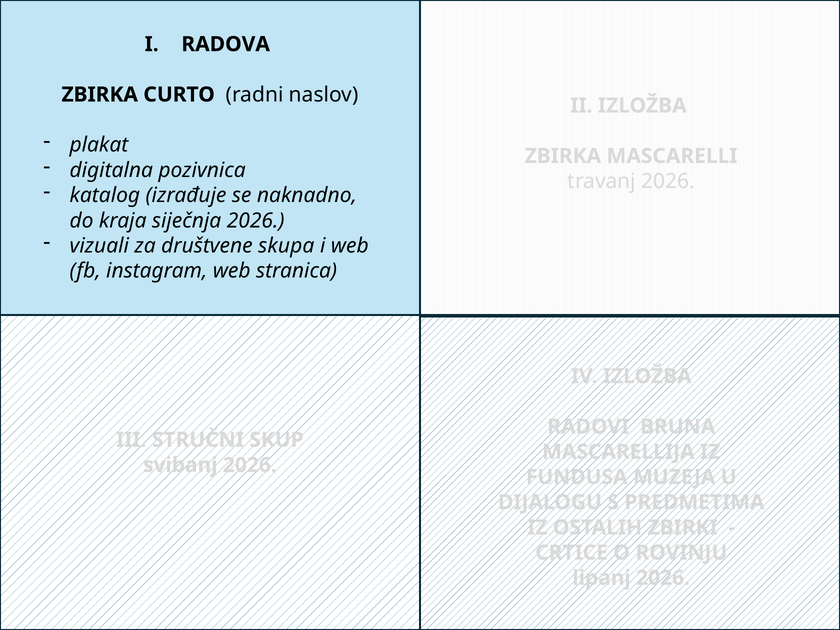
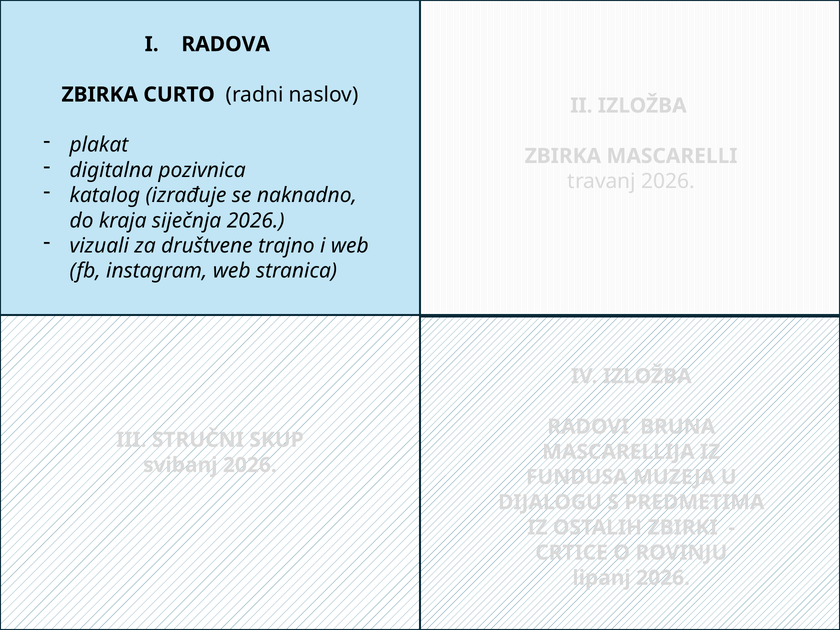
skupa: skupa -> trajno
